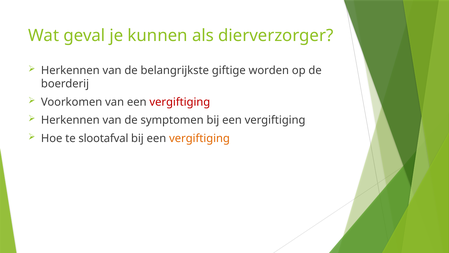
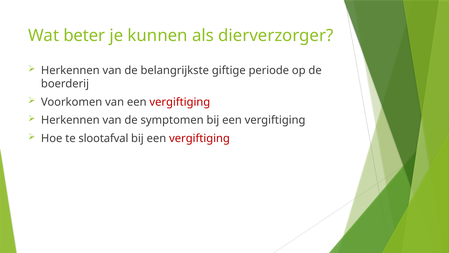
geval: geval -> beter
worden: worden -> periode
vergiftiging at (200, 138) colour: orange -> red
